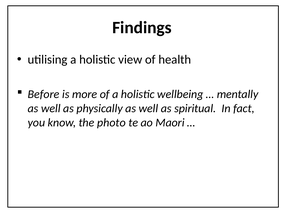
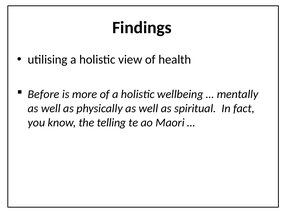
photo: photo -> telling
